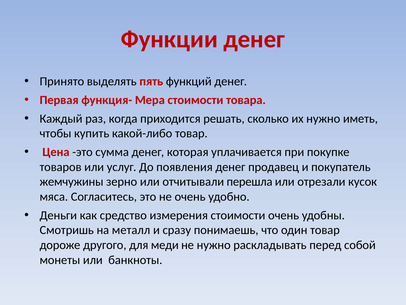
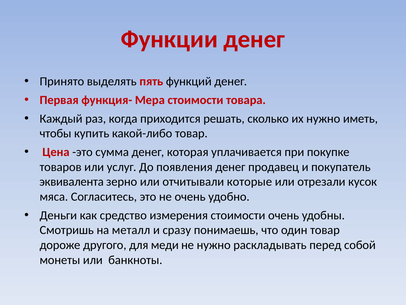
жемчужины: жемчужины -> эквивалента
перешла: перешла -> которые
